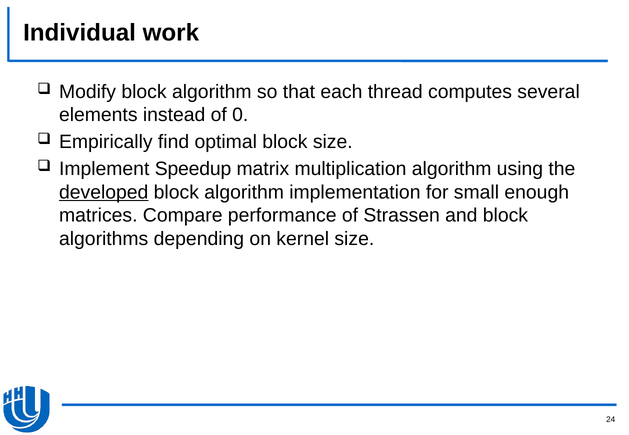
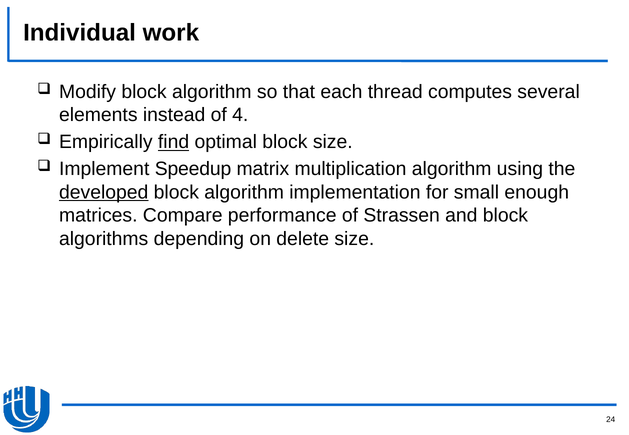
0: 0 -> 4
find underline: none -> present
kernel: kernel -> delete
